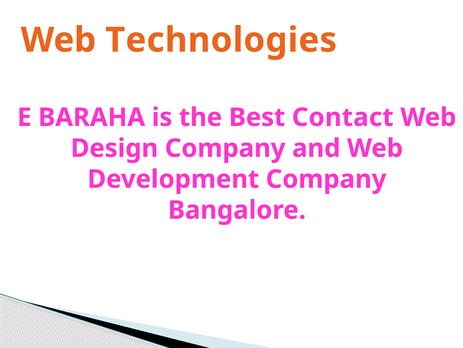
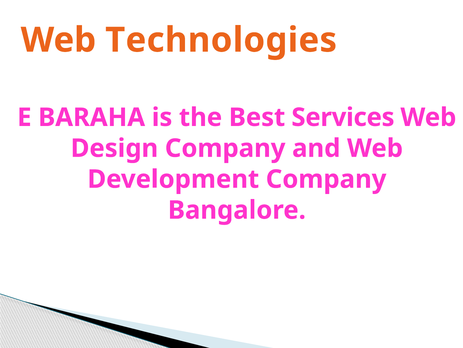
Contact: Contact -> Services
